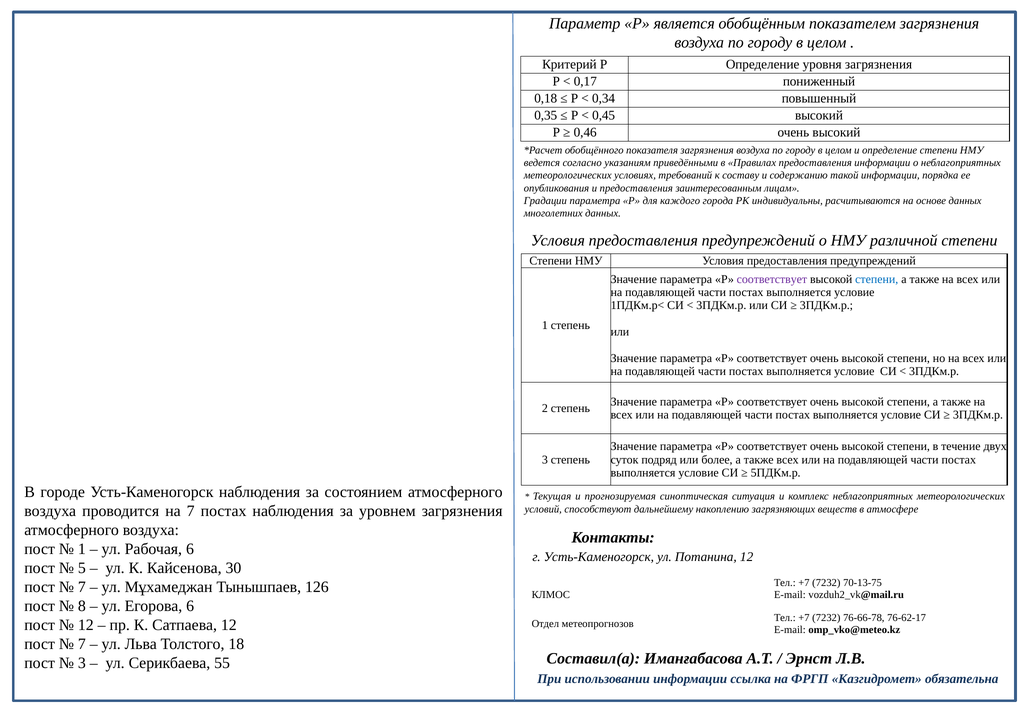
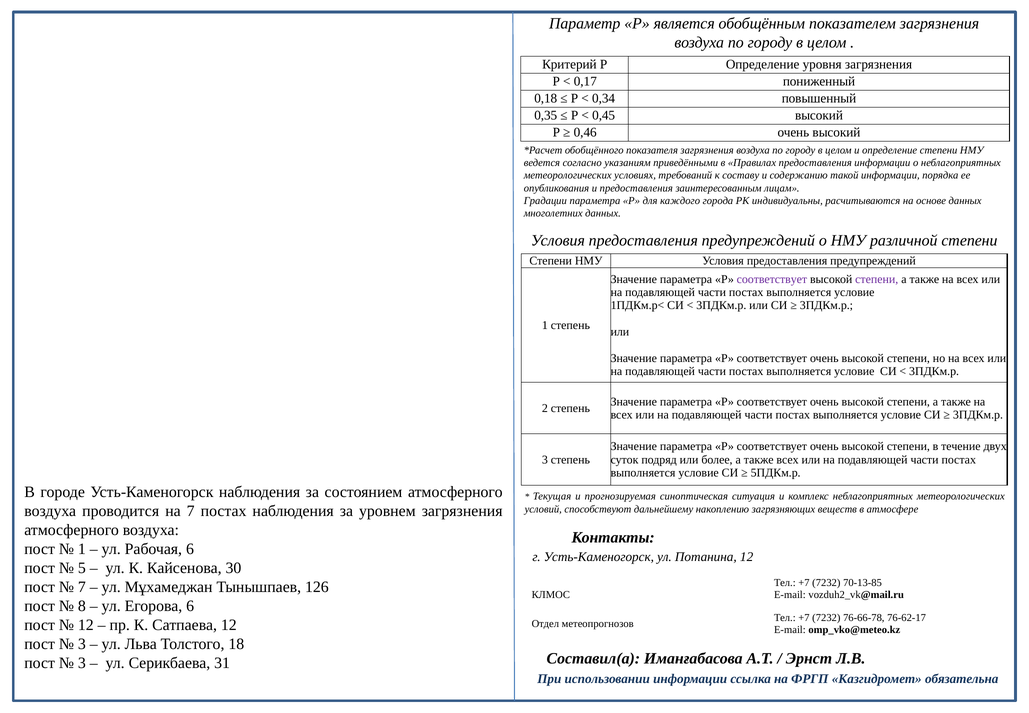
степени at (877, 279) colour: blue -> purple
70-13-75: 70-13-75 -> 70-13-85
7 at (82, 644): 7 -> 3
55: 55 -> 31
